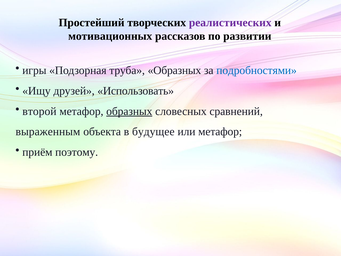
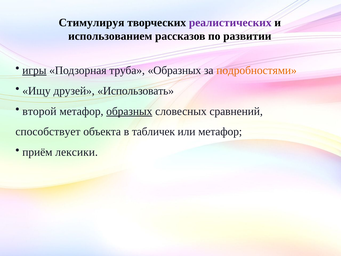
Простейший: Простейший -> Стимулируя
мотивационных: мотивационных -> использованием
игры underline: none -> present
подробностями colour: blue -> orange
выраженным: выраженным -> способствует
будущее: будущее -> табличек
поэтому: поэтому -> лексики
